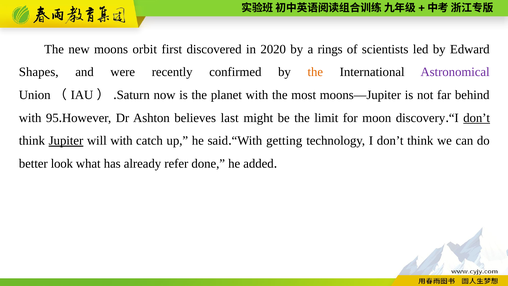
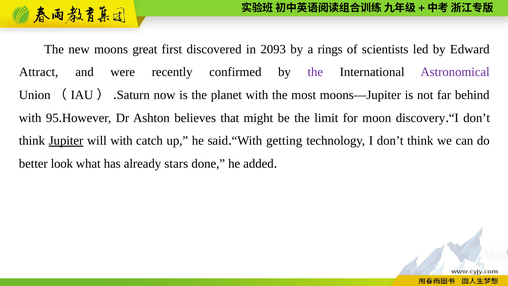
orbit: orbit -> great
2020: 2020 -> 2093
Shapes: Shapes -> Attract
the at (315, 72) colour: orange -> purple
last: last -> that
don’t at (477, 118) underline: present -> none
refer: refer -> stars
